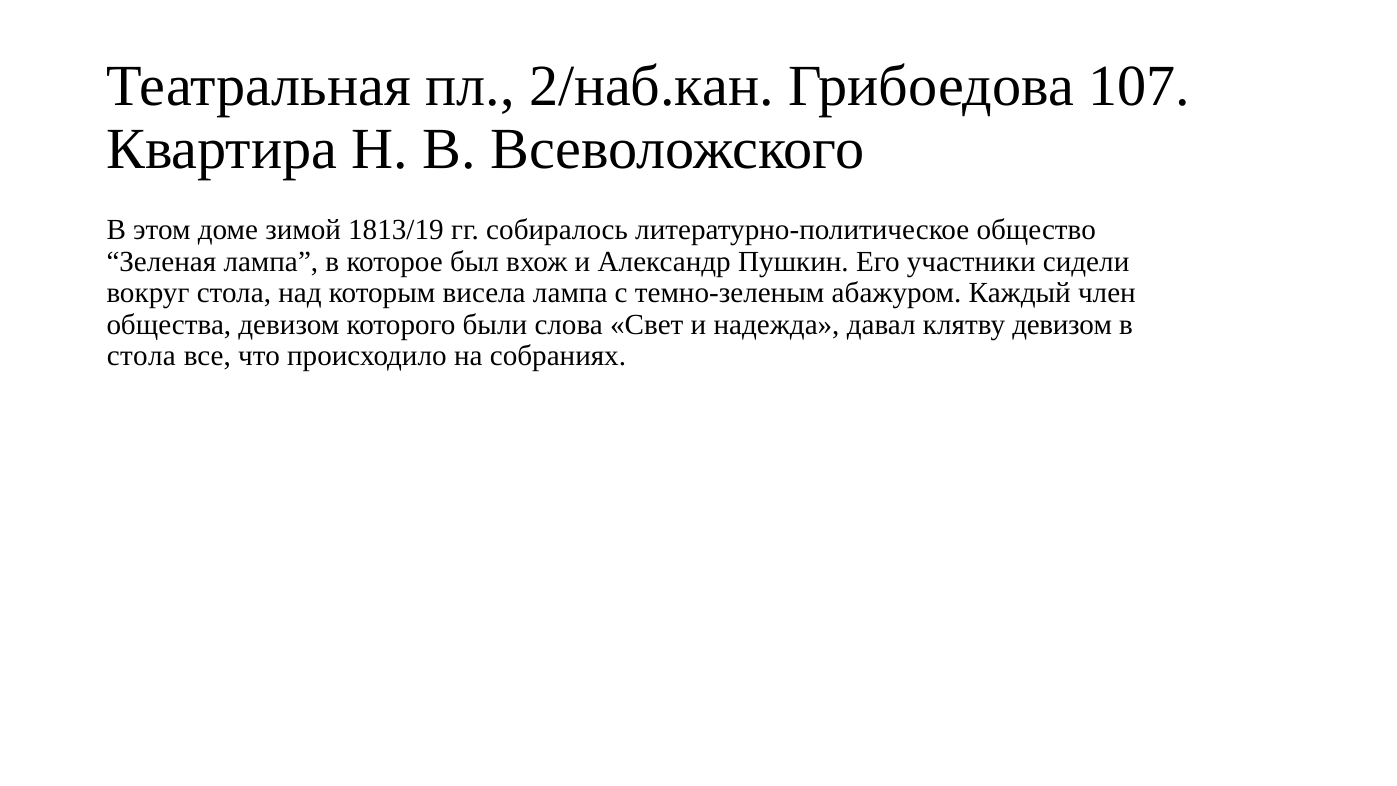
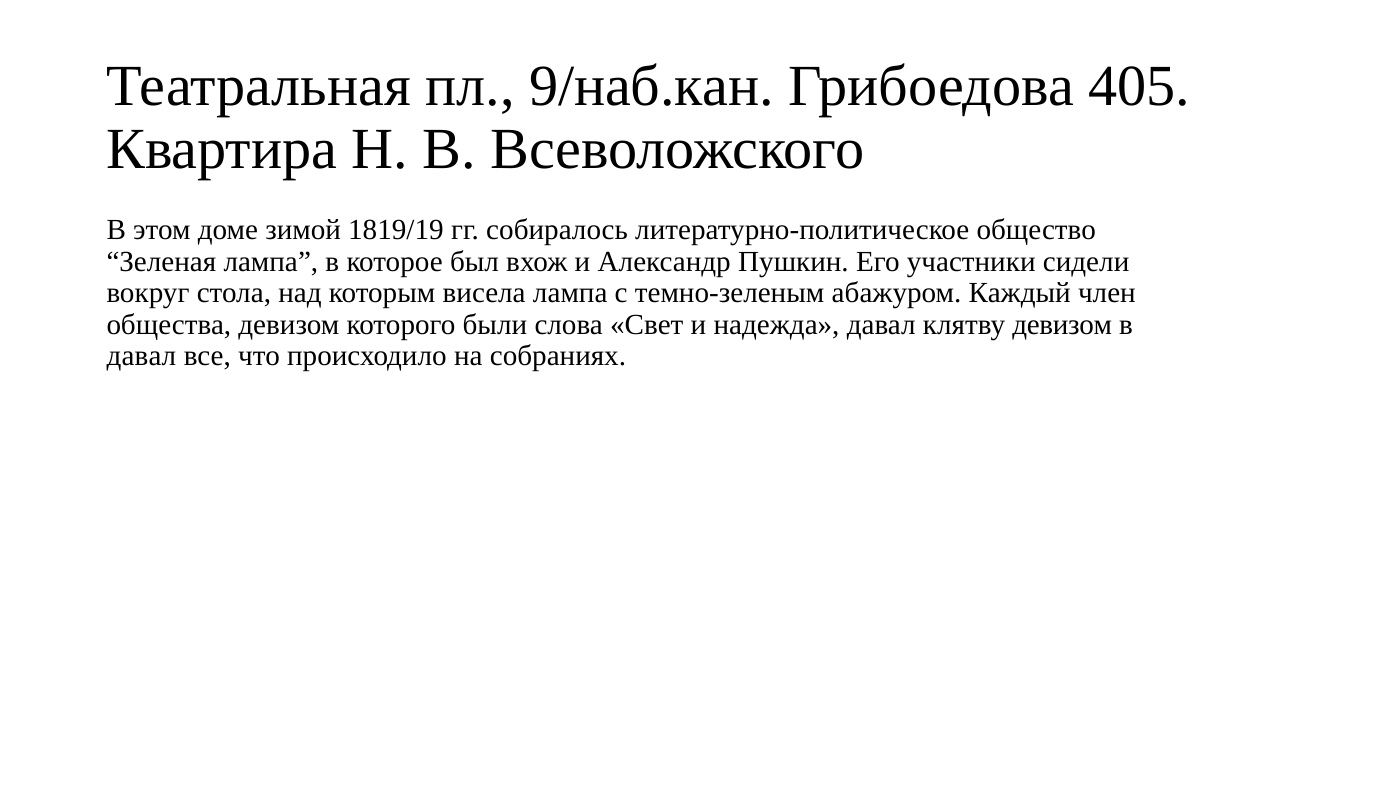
2/наб.кан: 2/наб.кан -> 9/наб.кан
107: 107 -> 405
1813/19: 1813/19 -> 1819/19
стола at (141, 356): стола -> давал
